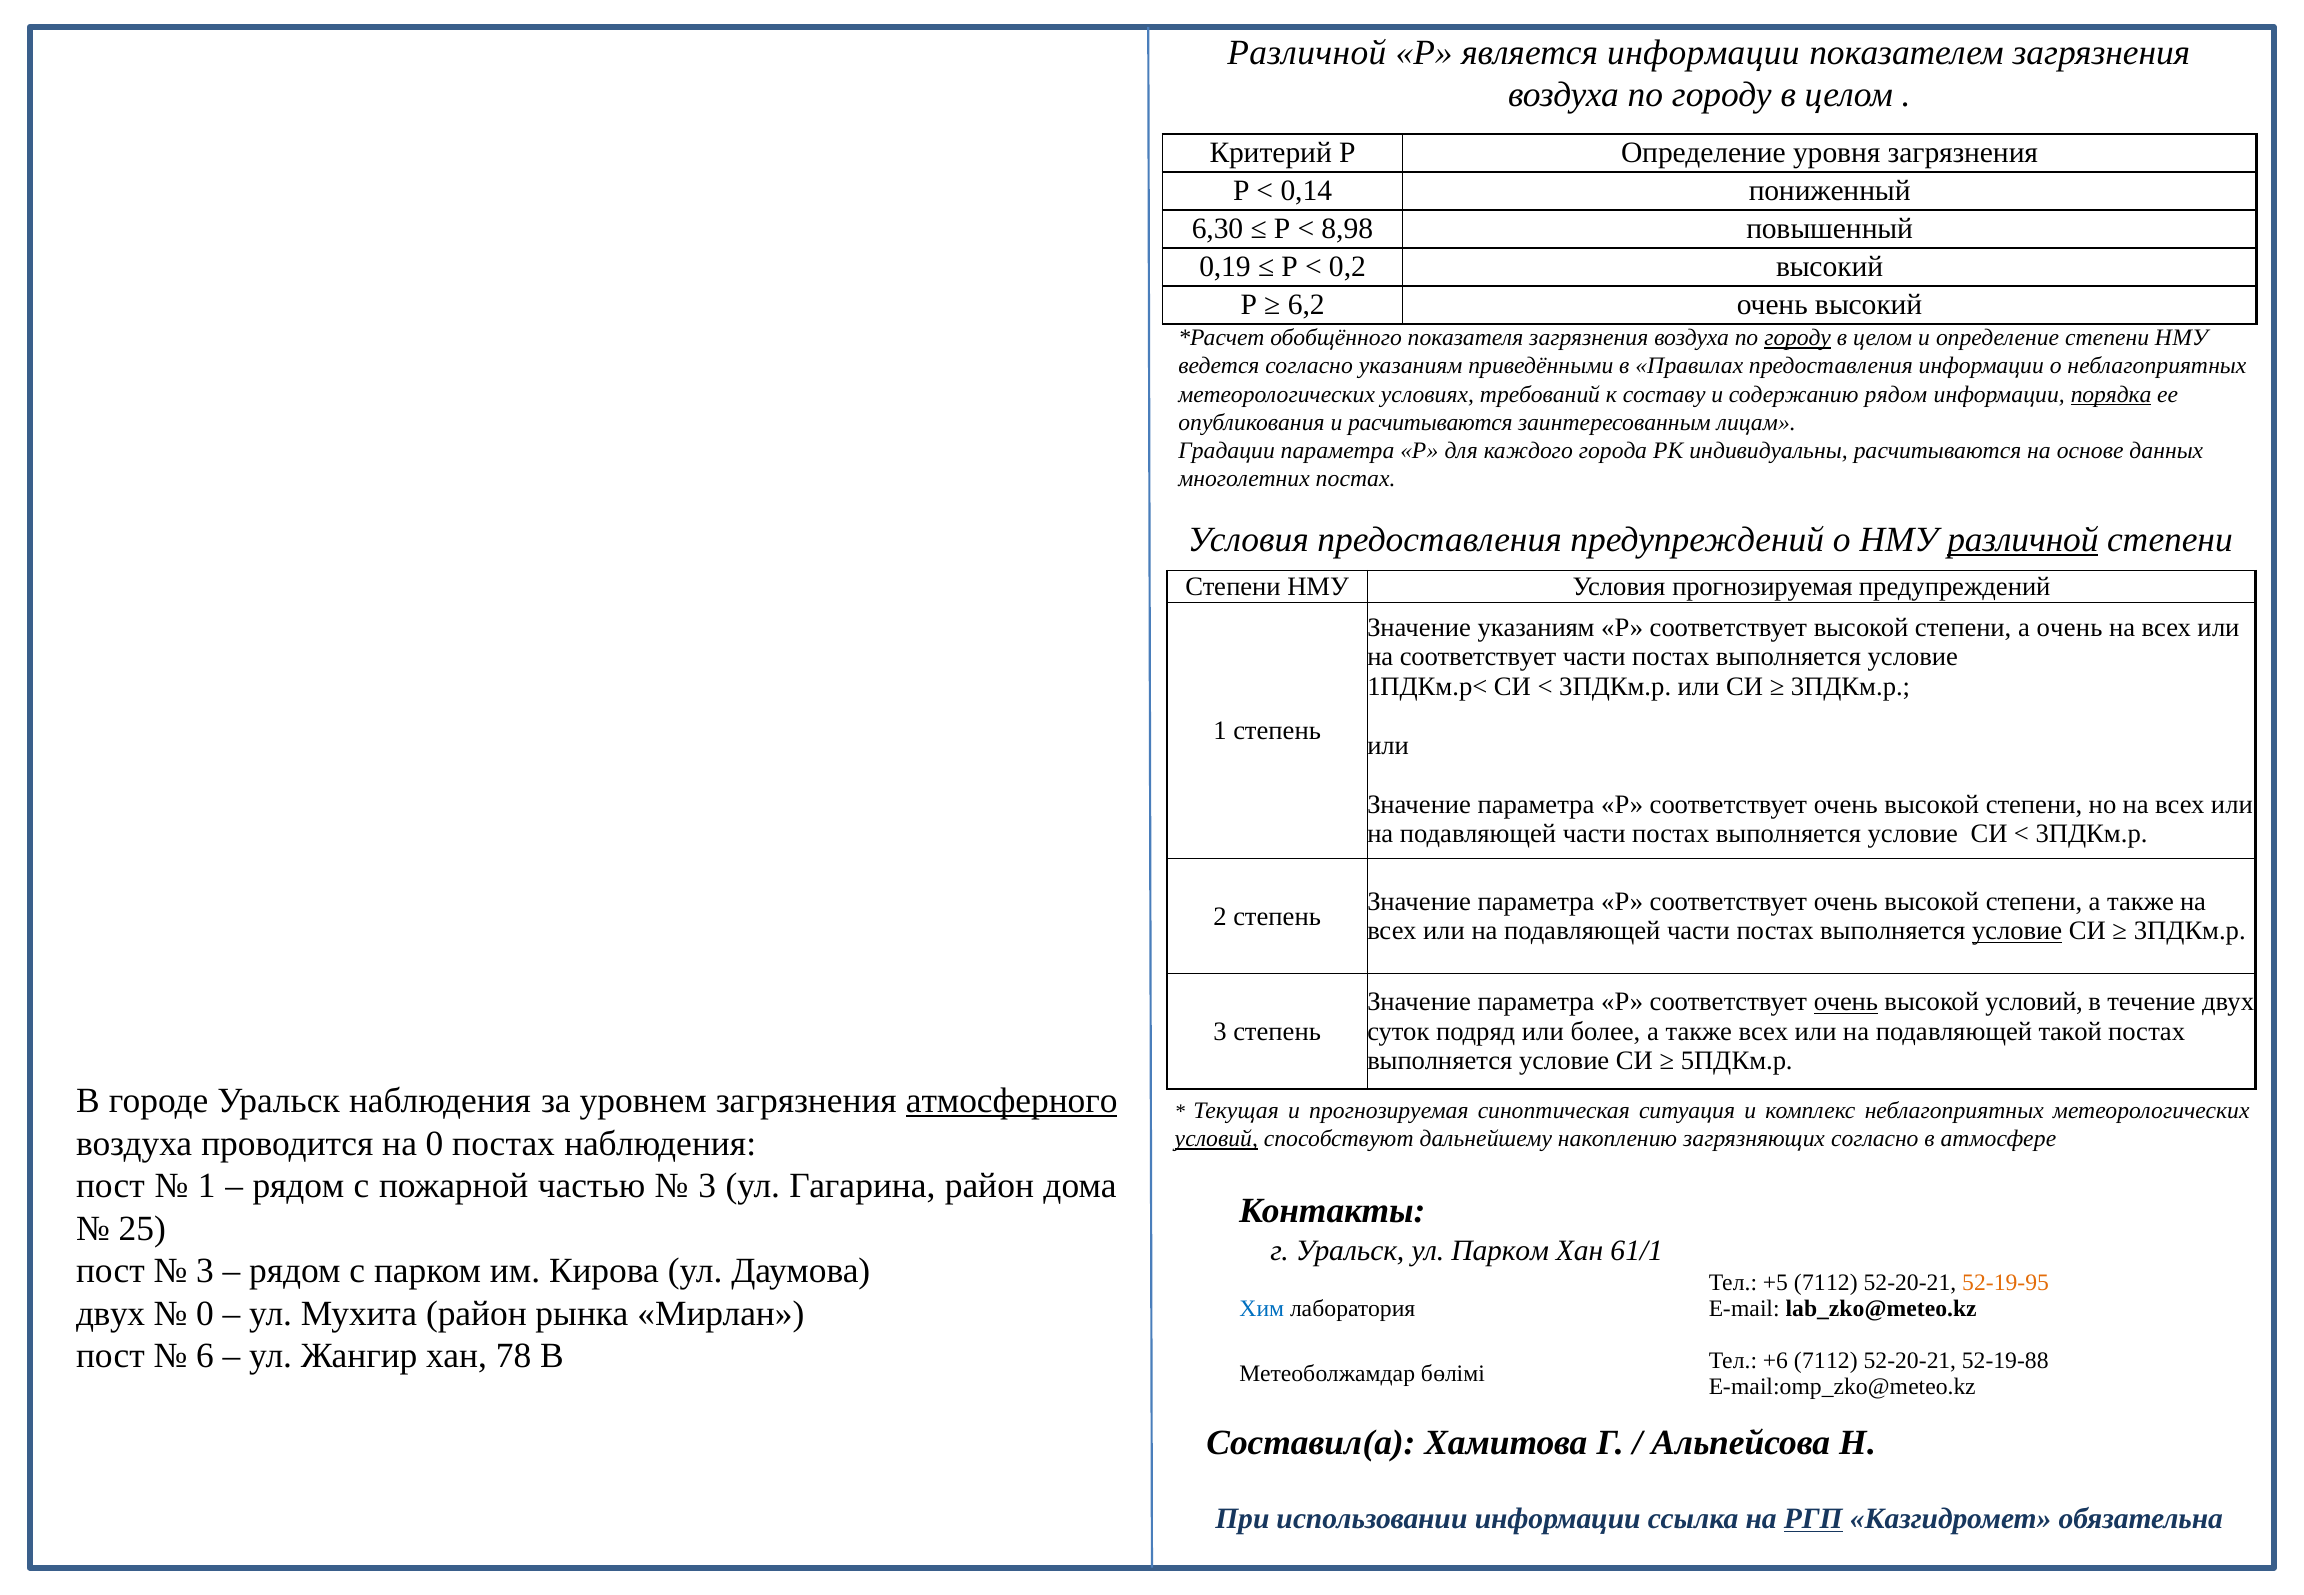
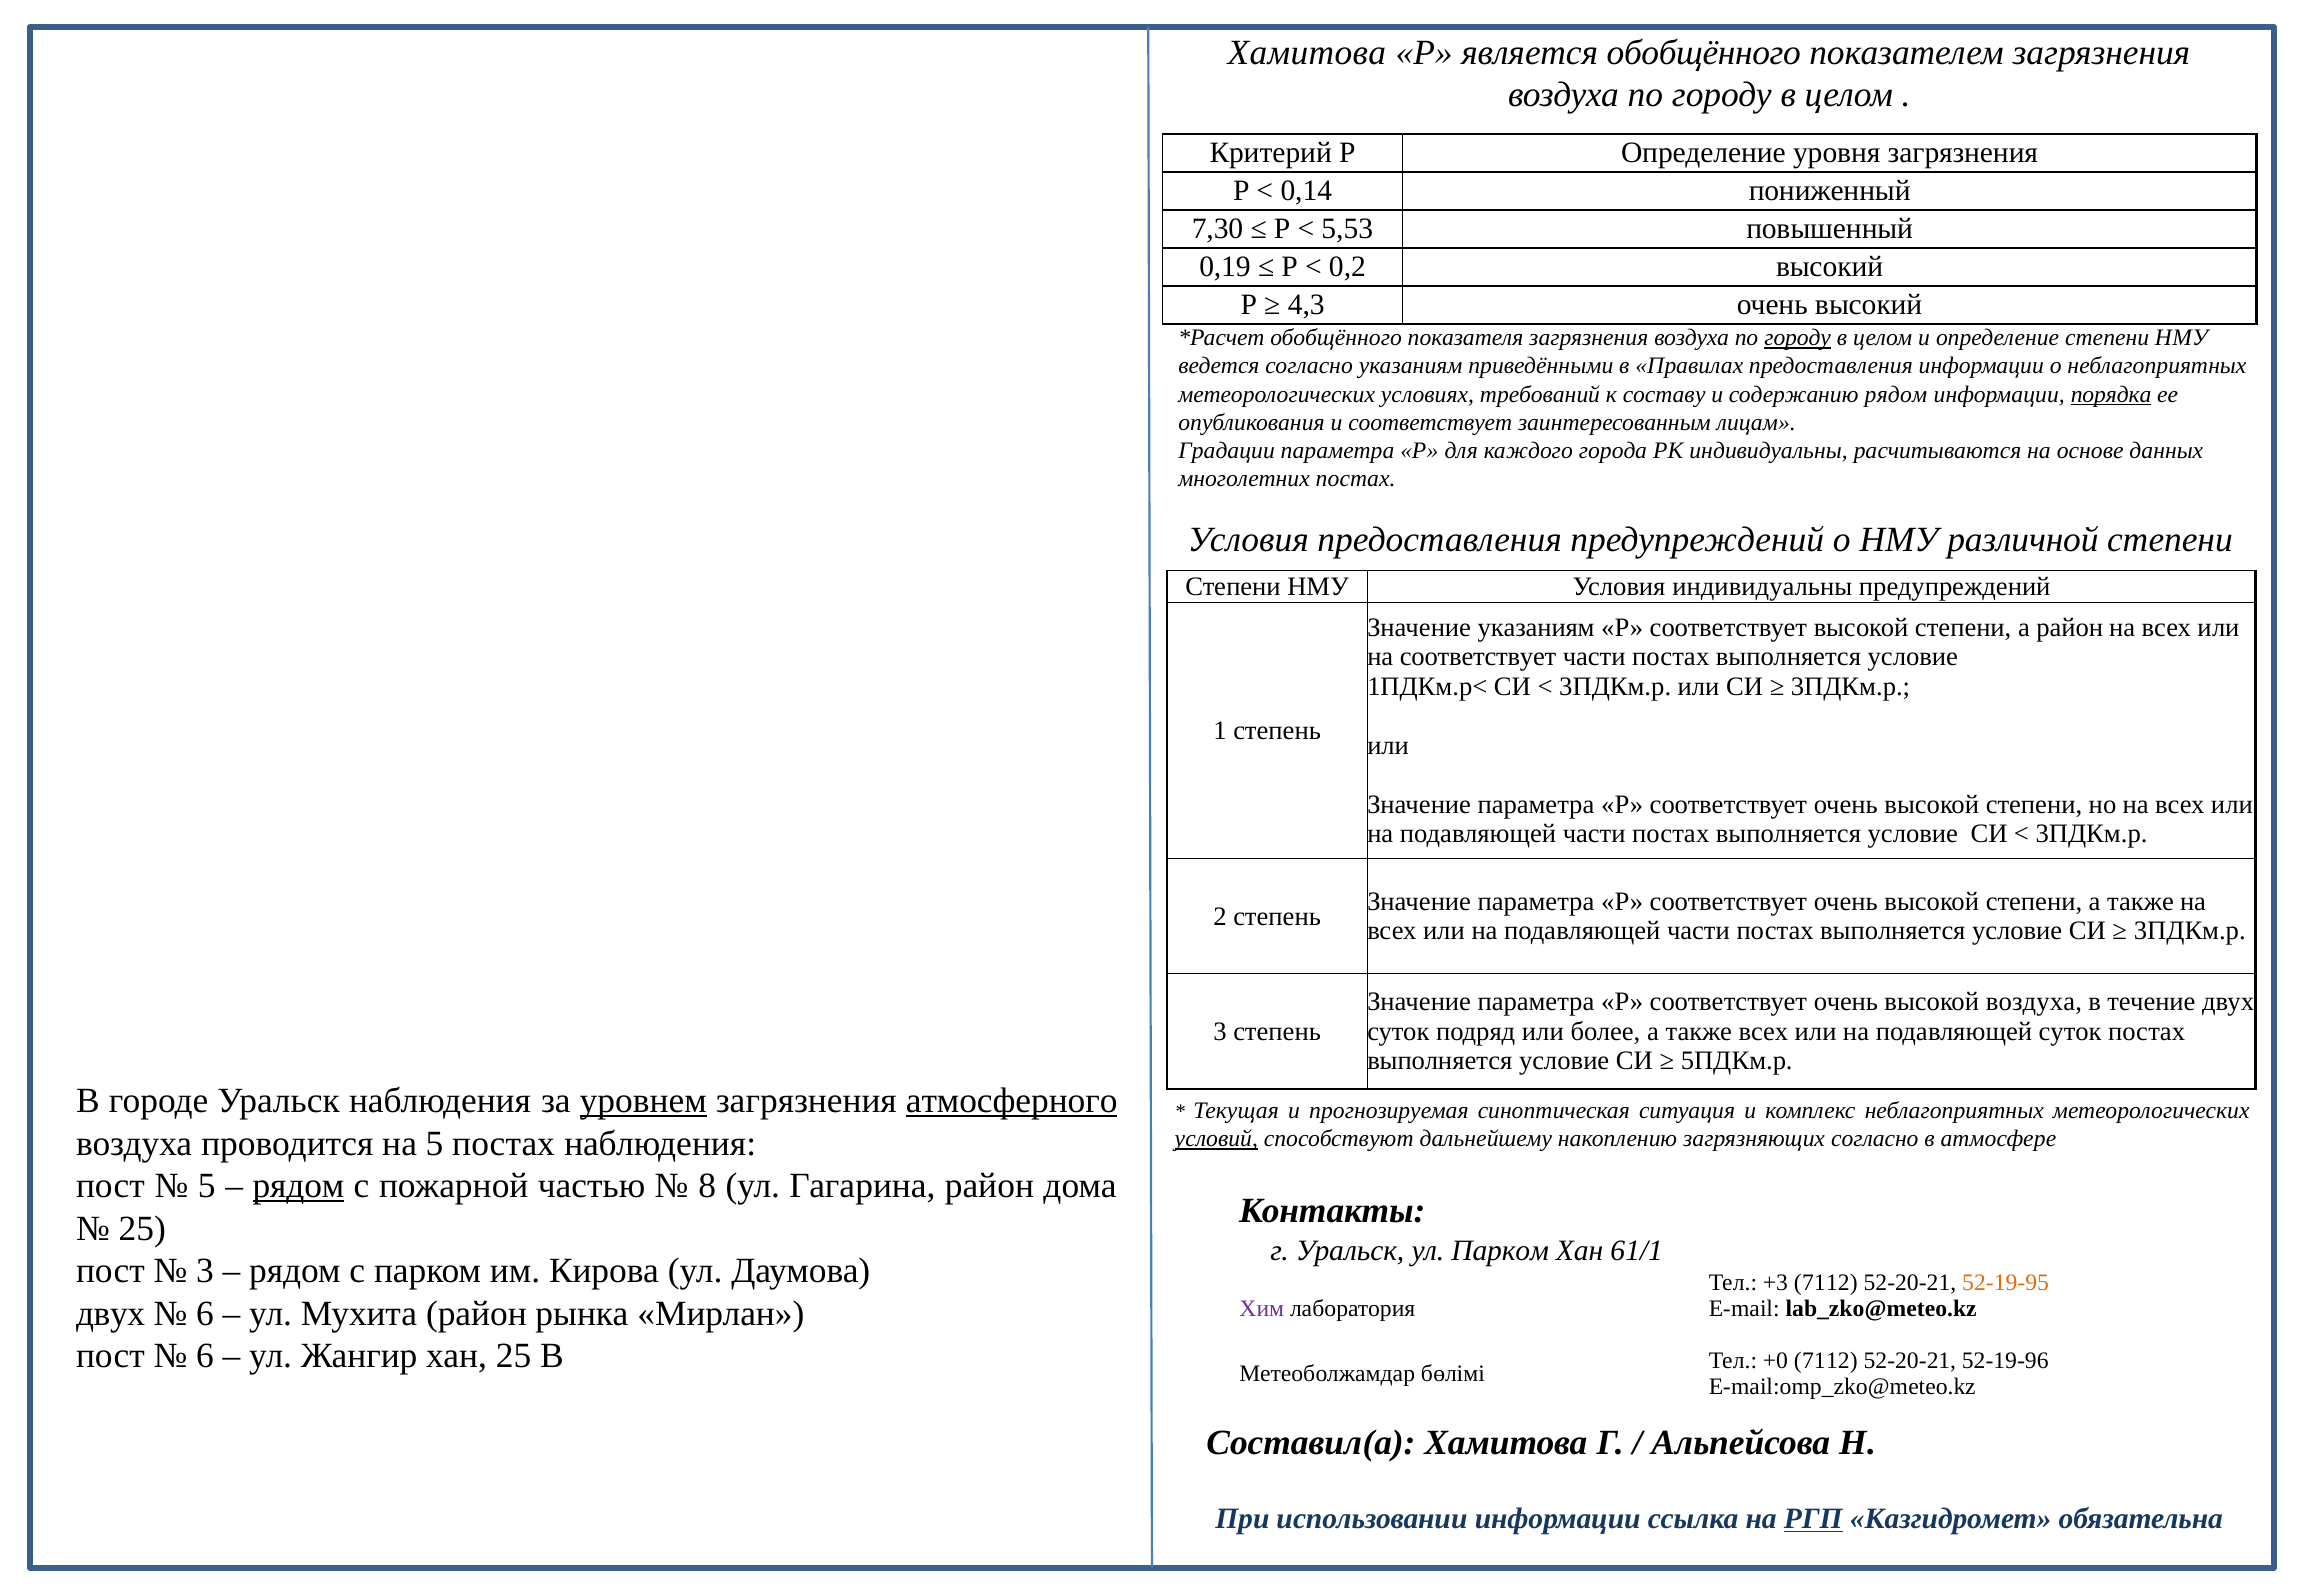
Различной at (1307, 53): Различной -> Хамитова
является информации: информации -> обобщённого
6,30: 6,30 -> 7,30
8,98: 8,98 -> 5,53
6,2: 6,2 -> 4,3
и расчитываются: расчитываются -> соответствует
различной at (2023, 539) underline: present -> none
Условия прогнозируемая: прогнозируемая -> индивидуальны
а очень: очень -> район
условие at (2017, 931) underline: present -> none
очень at (1846, 1002) underline: present -> none
высокой условий: условий -> воздуха
подавляющей такой: такой -> суток
уровнем underline: none -> present
на 0: 0 -> 5
1 at (207, 1186): 1 -> 5
рядом at (298, 1186) underline: none -> present
3 at (707, 1186): 3 -> 8
+5: +5 -> +3
0 at (205, 1314): 0 -> 6
Хим colour: blue -> purple
хан 78: 78 -> 25
+6: +6 -> +0
52-19-88: 52-19-88 -> 52-19-96
